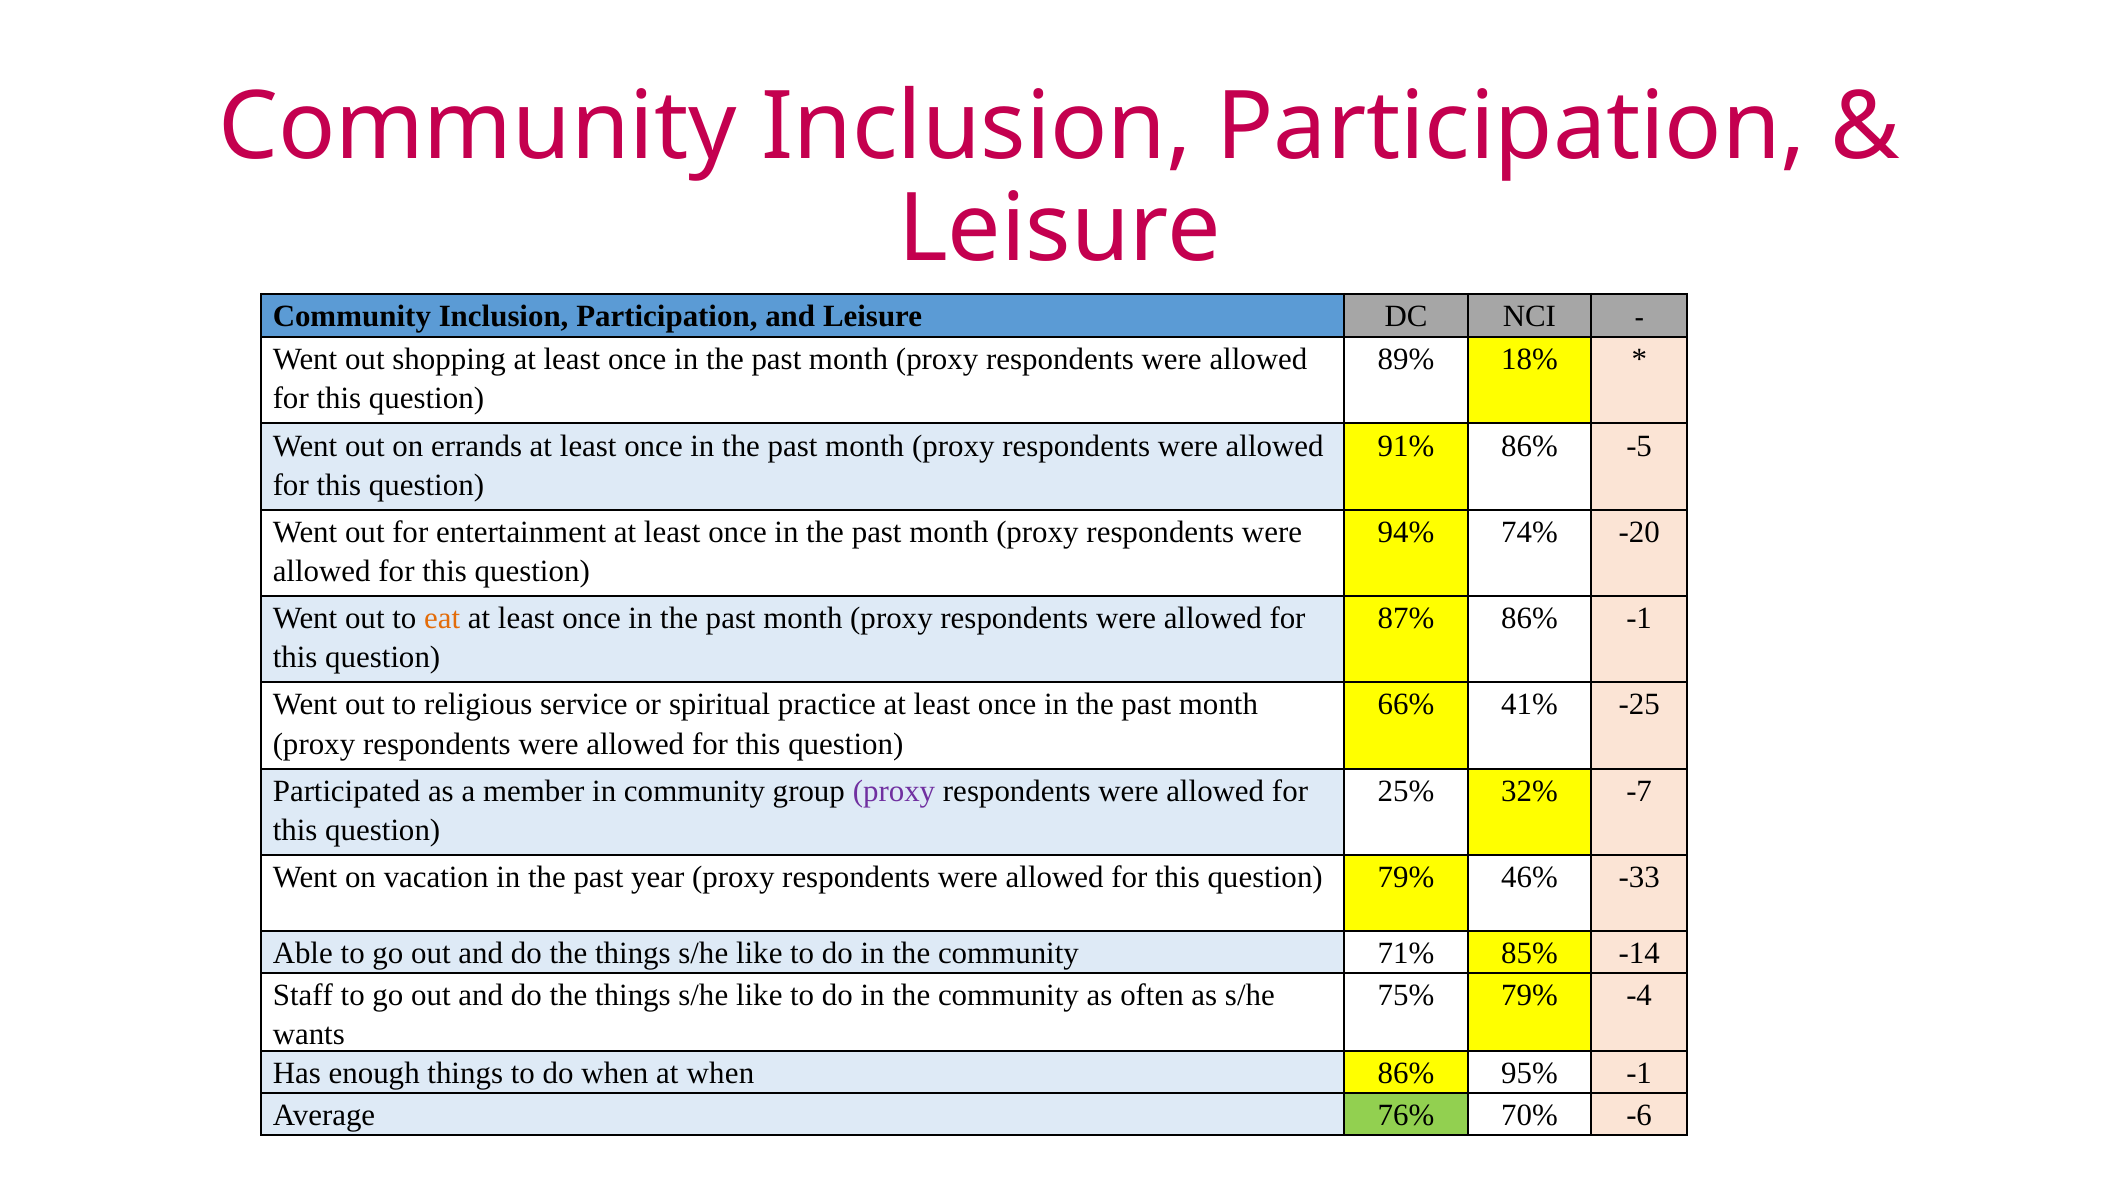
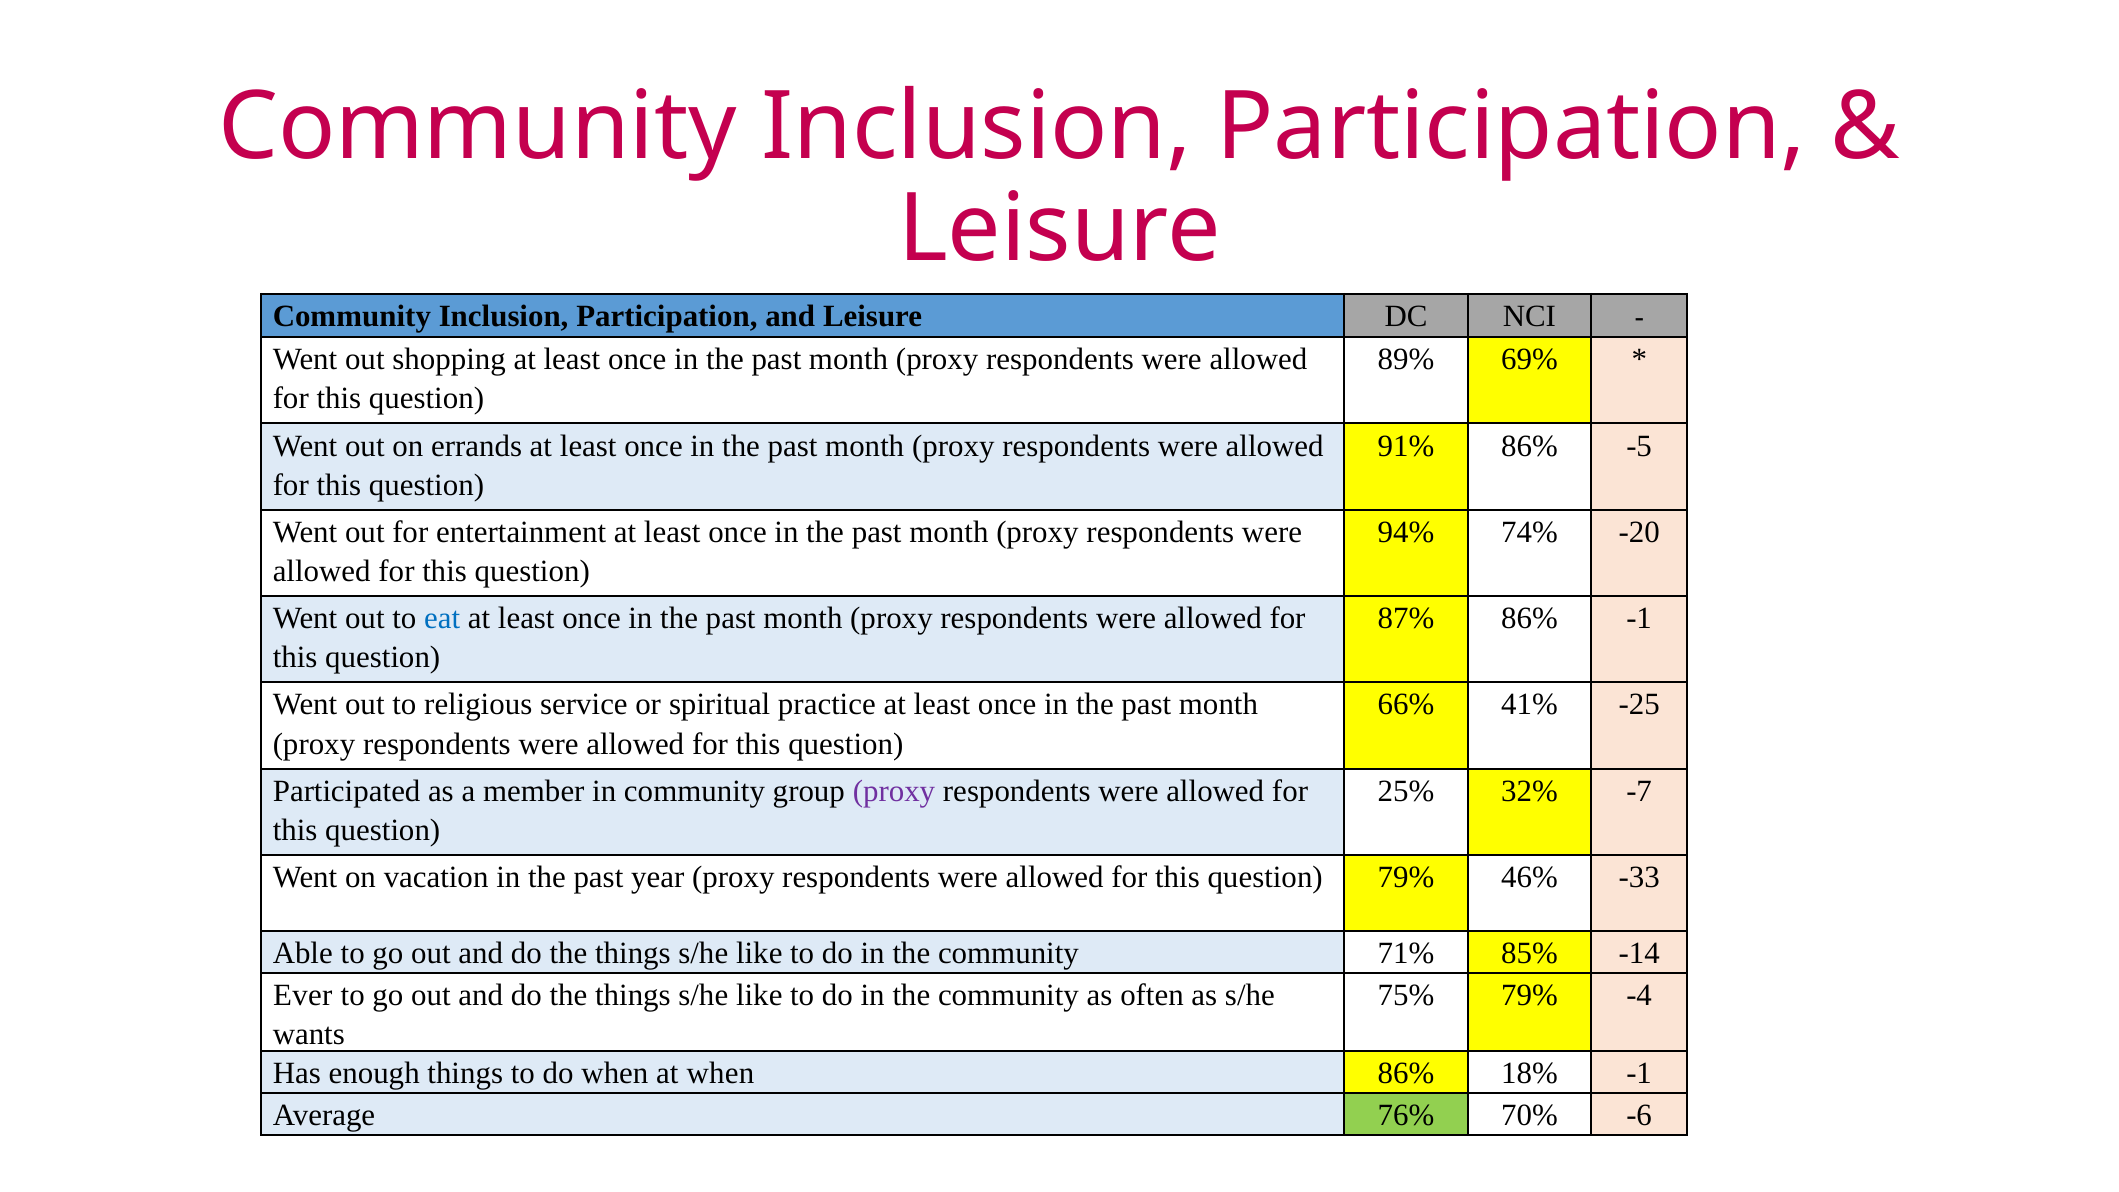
18%: 18% -> 69%
eat colour: orange -> blue
Staff: Staff -> Ever
95%: 95% -> 18%
